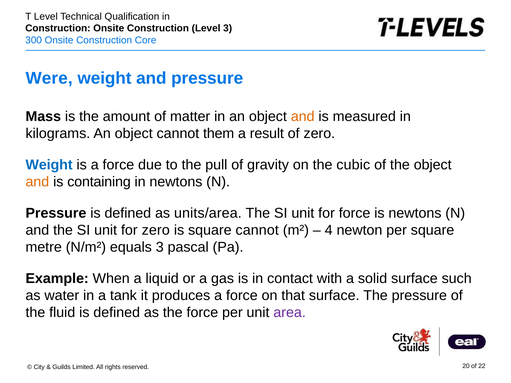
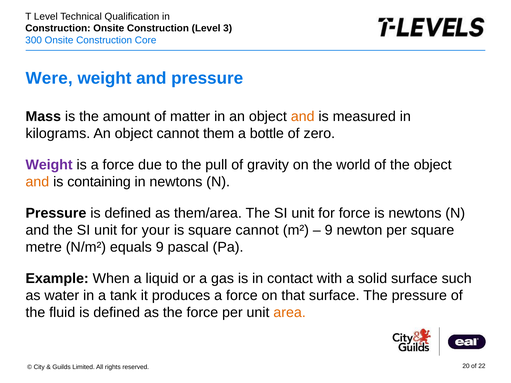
result: result -> bottle
Weight at (49, 165) colour: blue -> purple
cubic: cubic -> world
units/area: units/area -> them/area
for zero: zero -> your
4 at (329, 230): 4 -> 9
equals 3: 3 -> 9
area colour: purple -> orange
